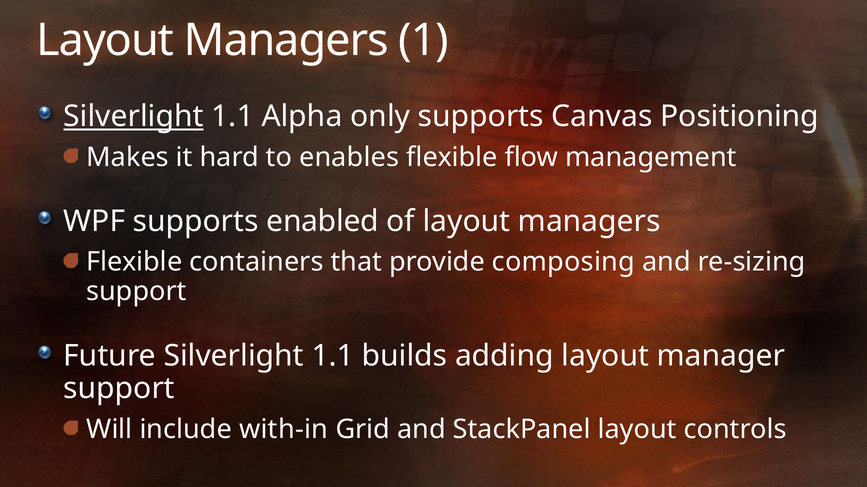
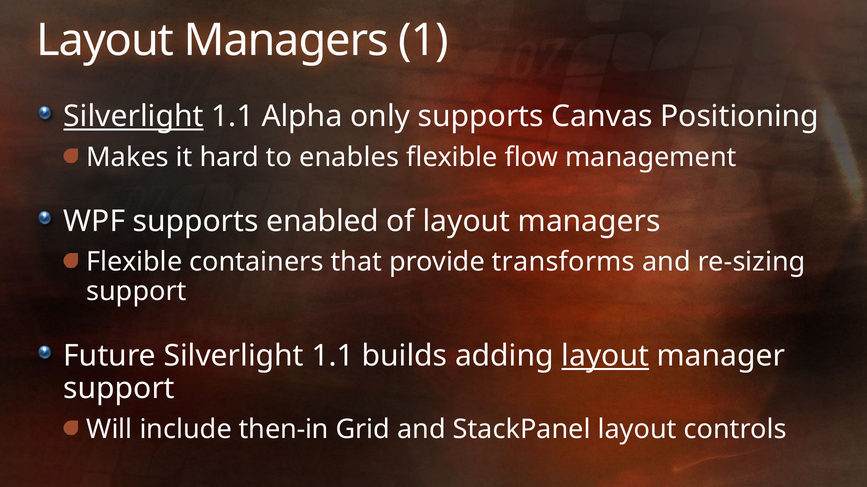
composing: composing -> transforms
layout at (605, 356) underline: none -> present
with-in: with-in -> then-in
